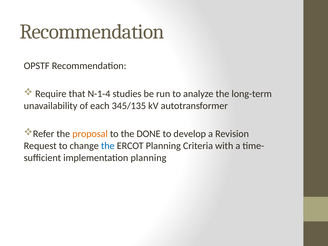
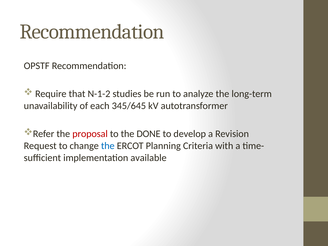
N-1-4: N-1-4 -> N-1-2
345/135: 345/135 -> 345/645
proposal colour: orange -> red
implementation planning: planning -> available
